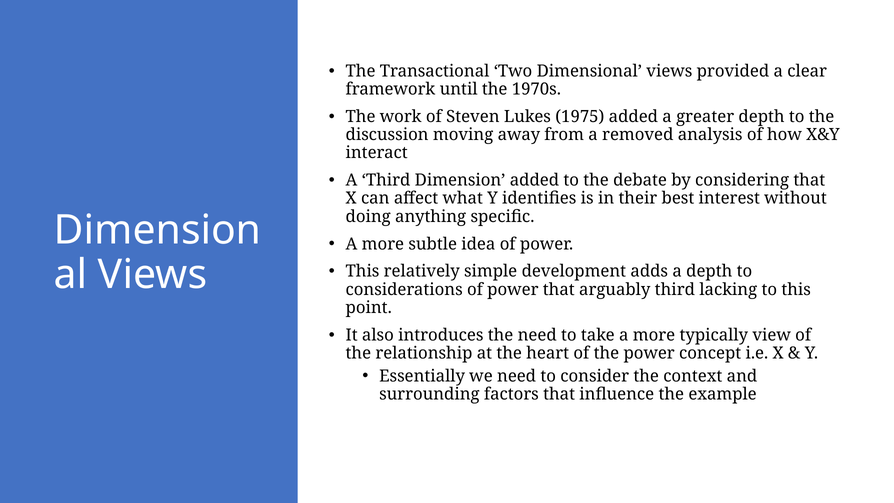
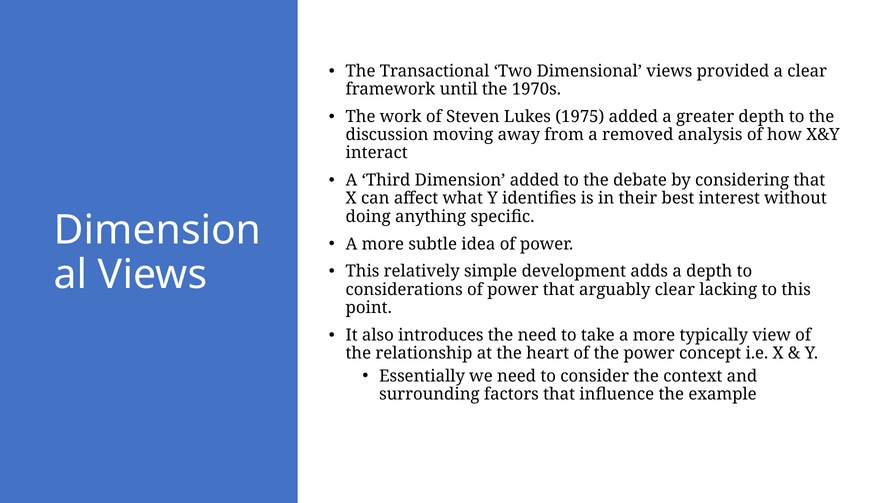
arguably third: third -> clear
